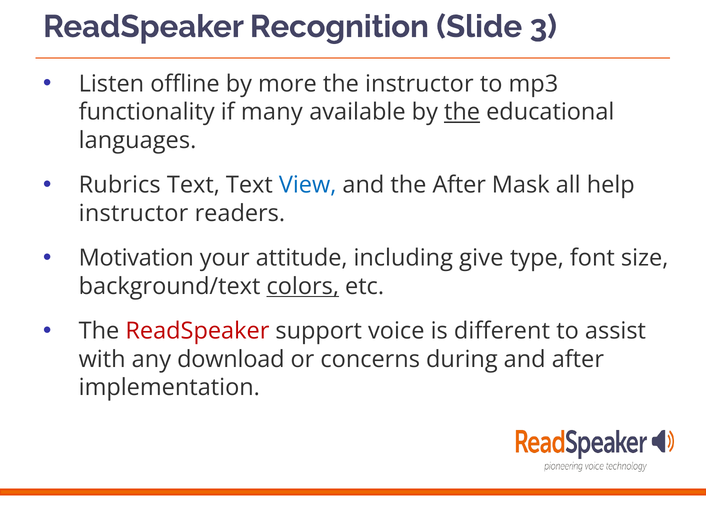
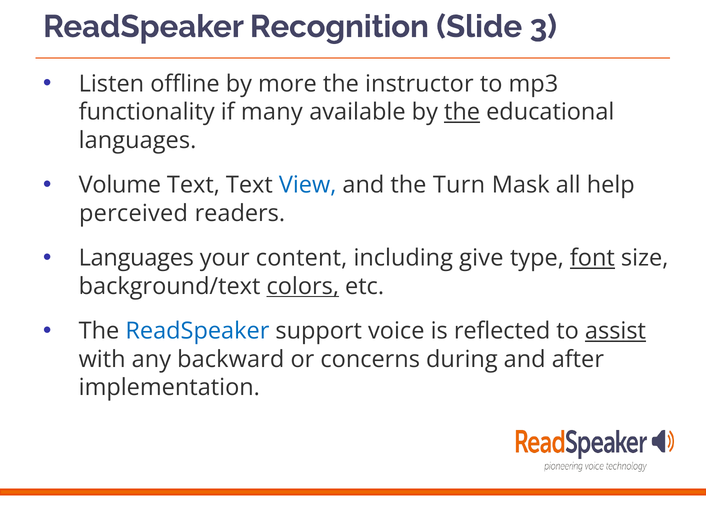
Rubrics: Rubrics -> Volume
the After: After -> Turn
instructor at (134, 213): instructor -> perceived
Motivation at (136, 258): Motivation -> Languages
attitude: attitude -> content
font underline: none -> present
ReadSpeaker at (197, 331) colour: red -> blue
different: different -> reflected
assist underline: none -> present
download: download -> backward
